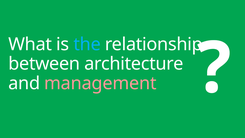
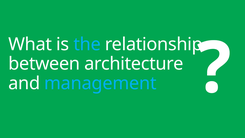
management colour: pink -> light blue
